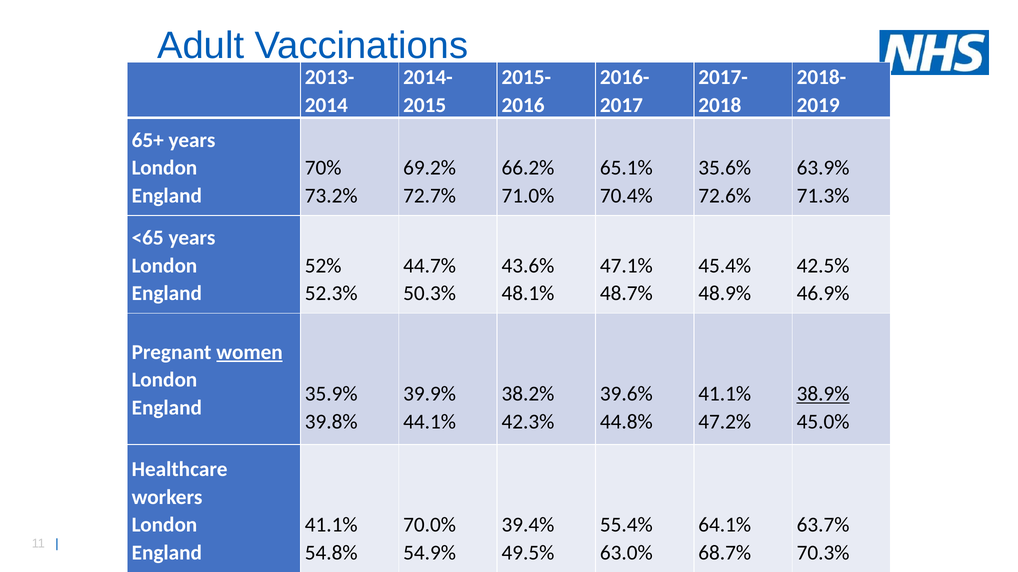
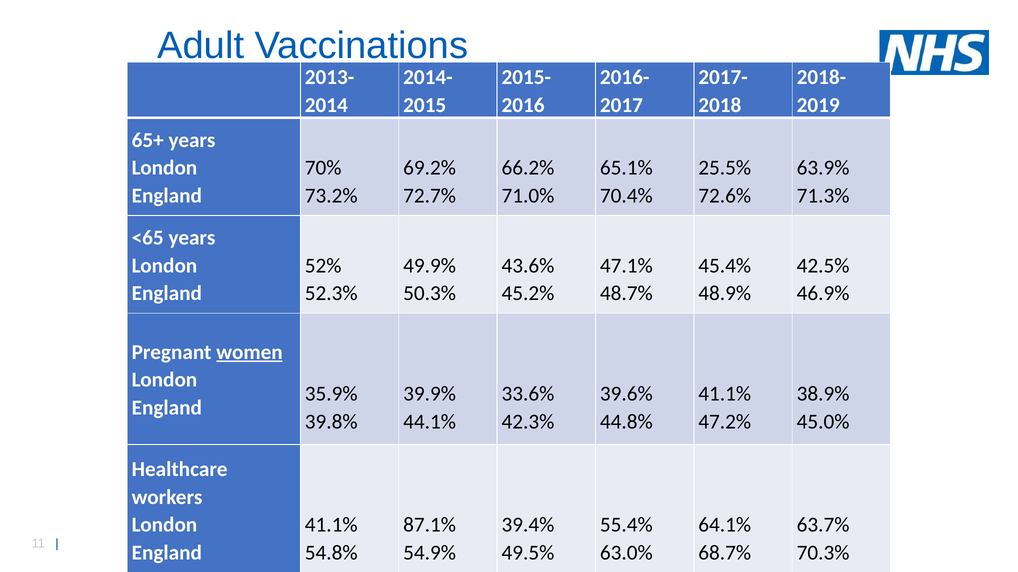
35.6%: 35.6% -> 25.5%
44.7%: 44.7% -> 49.9%
48.1%: 48.1% -> 45.2%
38.2%: 38.2% -> 33.6%
38.9% underline: present -> none
70.0%: 70.0% -> 87.1%
